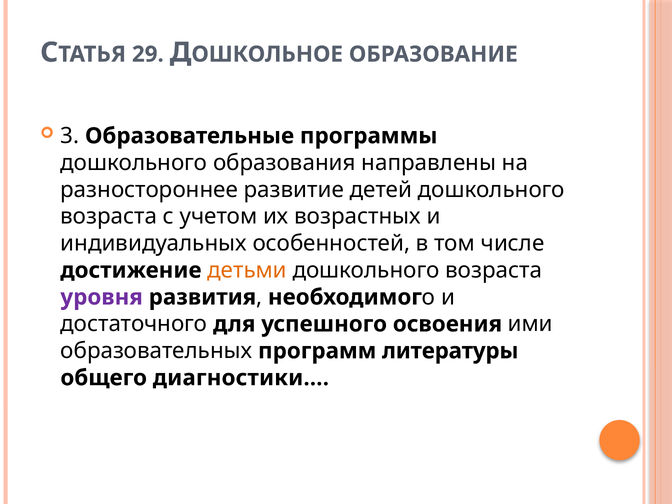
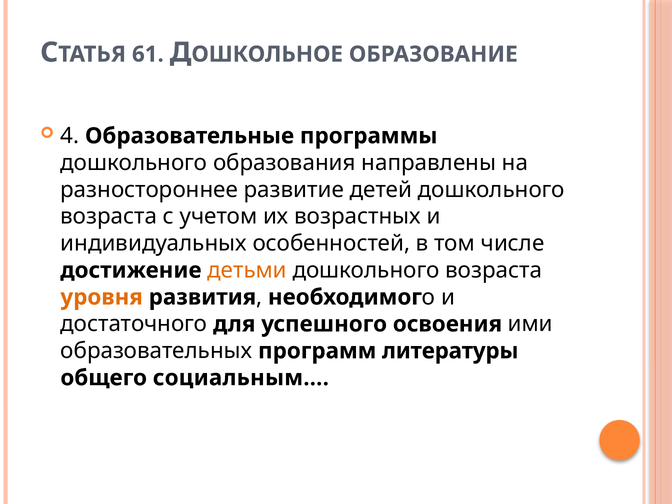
29: 29 -> 61
3: 3 -> 4
уровня colour: purple -> orange
диагностики…: диагностики… -> социальным…
